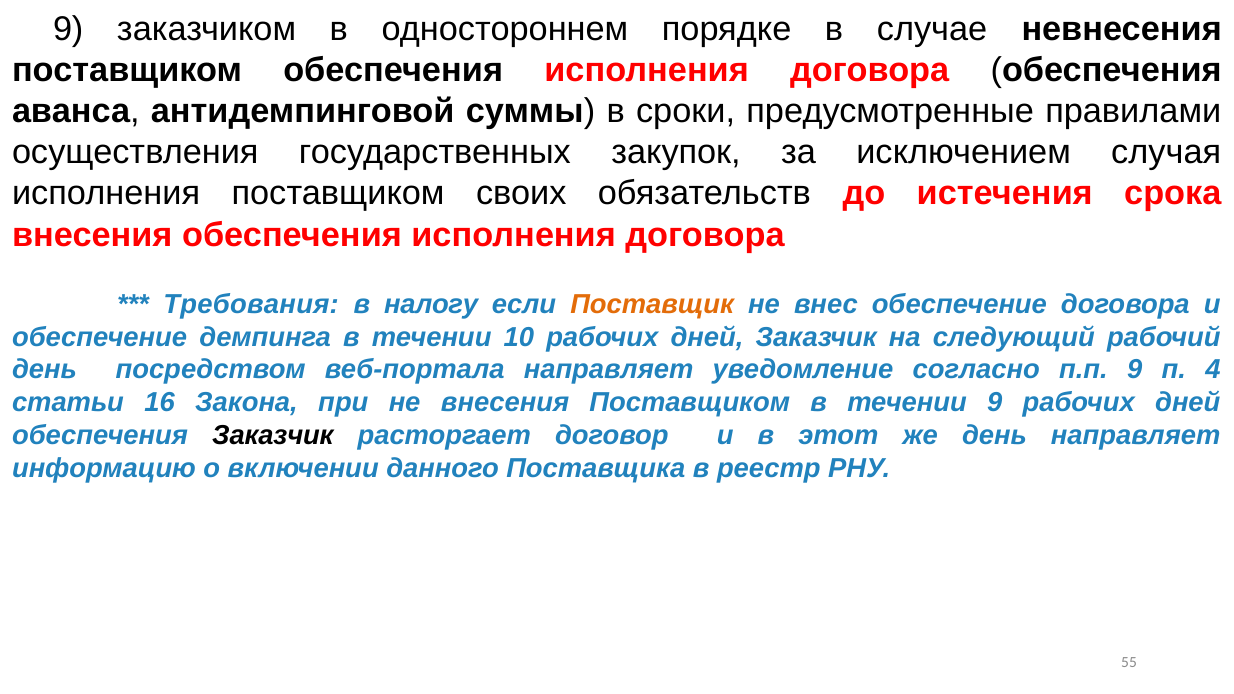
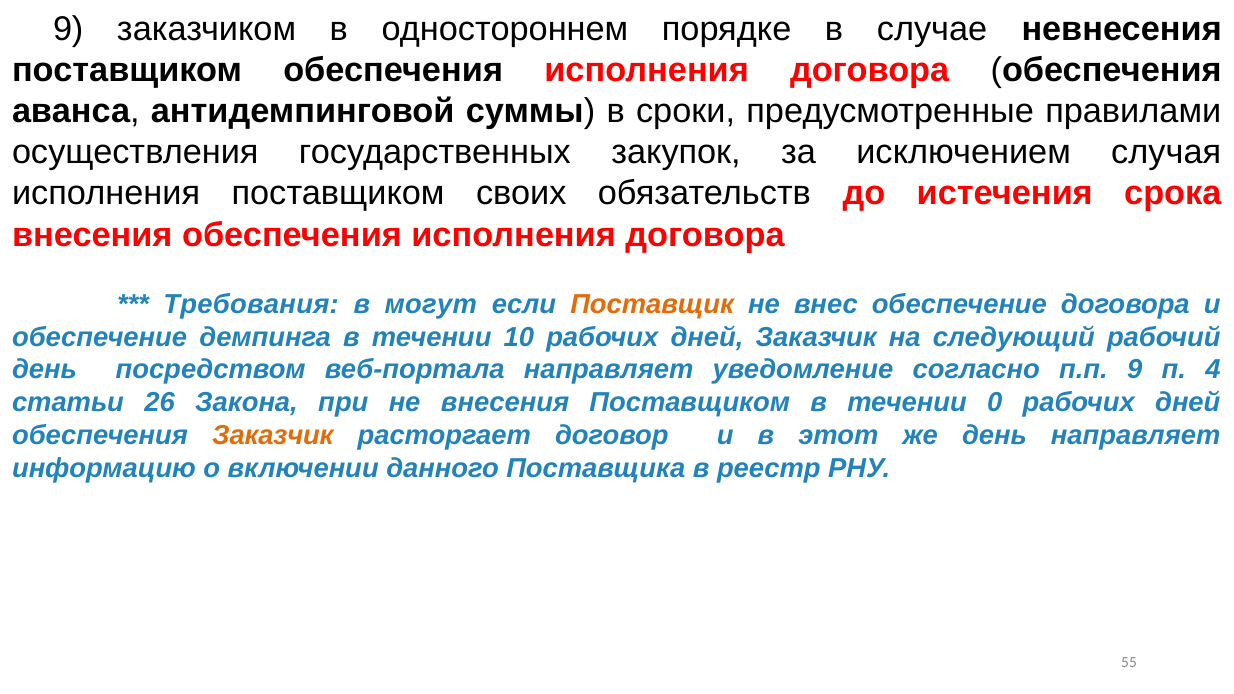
налогу: налогу -> могут
16: 16 -> 26
течении 9: 9 -> 0
Заказчик at (273, 436) colour: black -> orange
